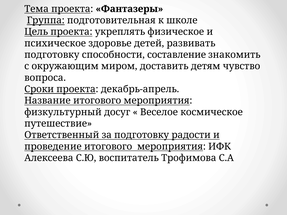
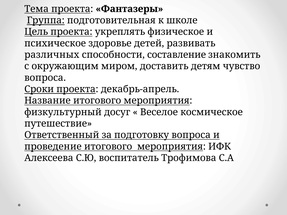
подготовку at (52, 55): подготовку -> различных
подготовку радости: радости -> вопроса
